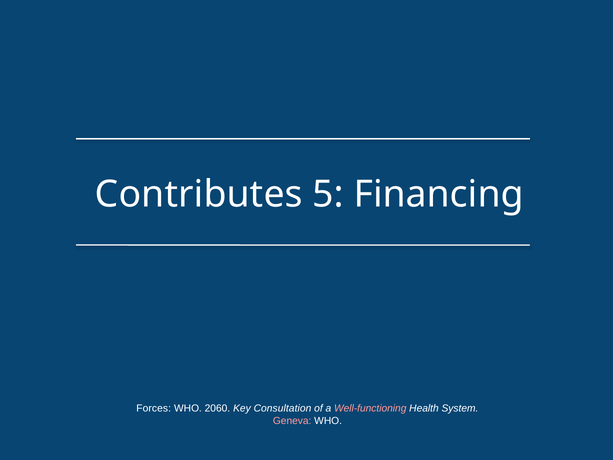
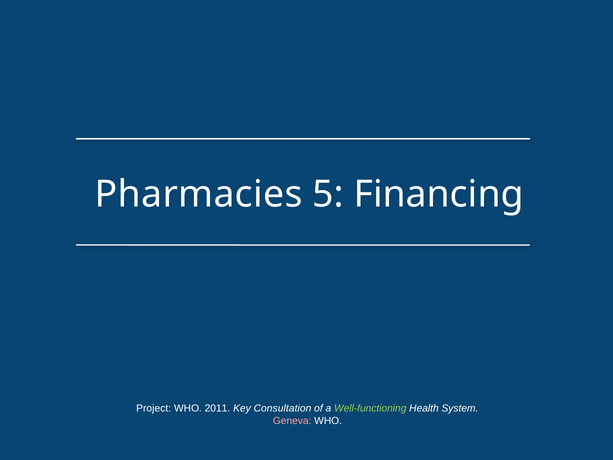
Contributes: Contributes -> Pharmacies
Forces: Forces -> Project
2060: 2060 -> 2011
Well-functioning colour: pink -> light green
